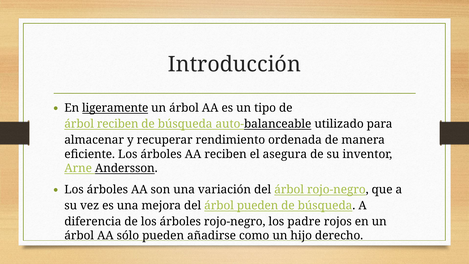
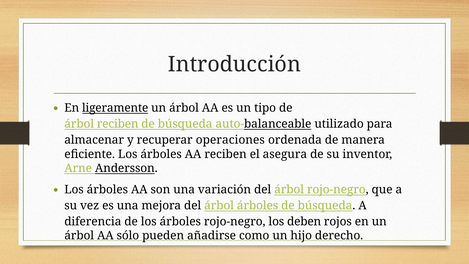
rendimiento: rendimiento -> operaciones
árbol pueden: pueden -> árboles
padre: padre -> deben
